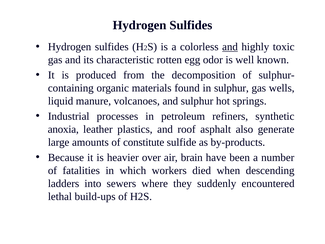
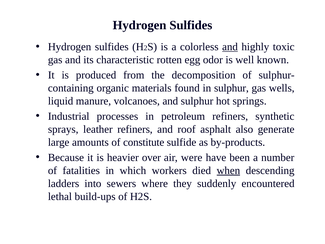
anoxia: anoxia -> sprays
leather plastics: plastics -> refiners
brain: brain -> were
when underline: none -> present
